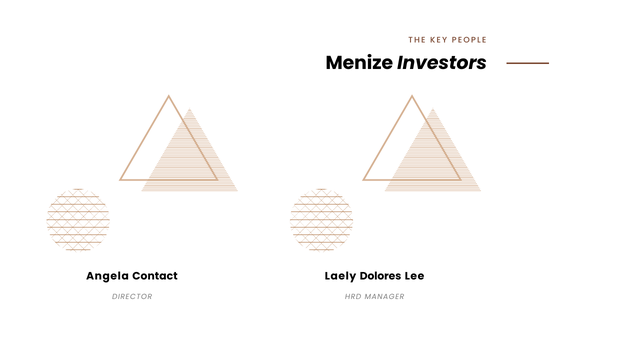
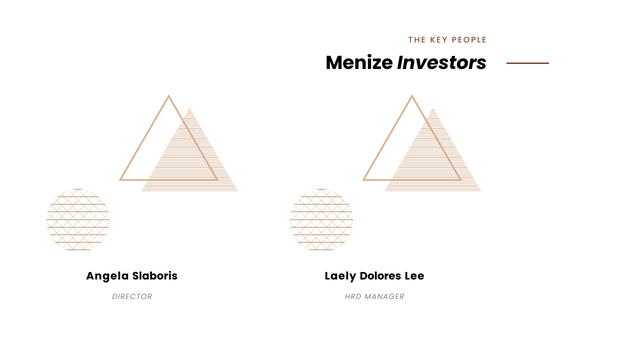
Contact: Contact -> Slaboris
